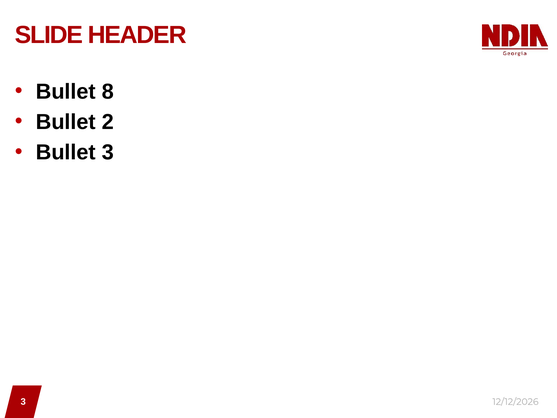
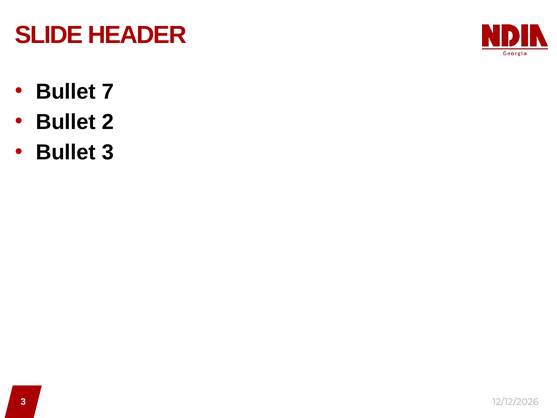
8: 8 -> 7
